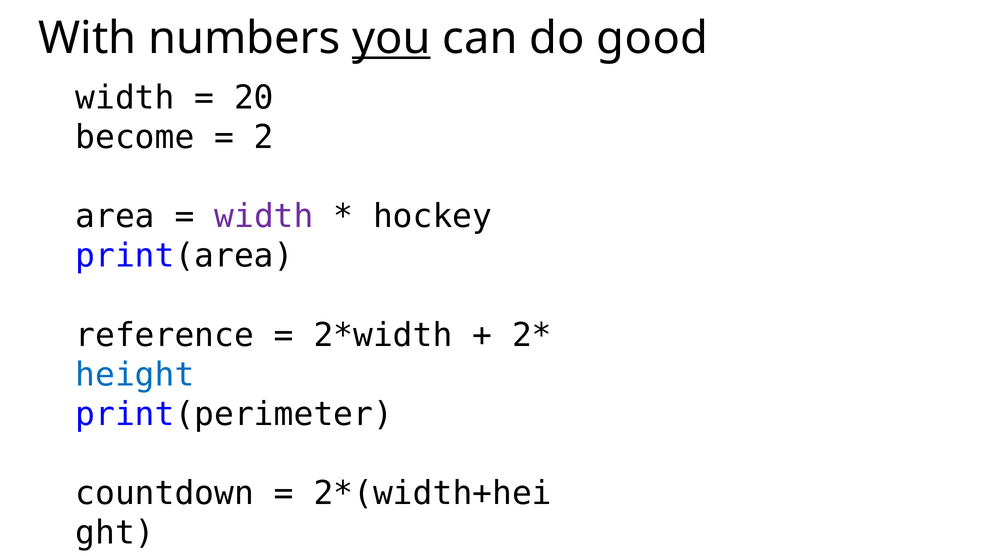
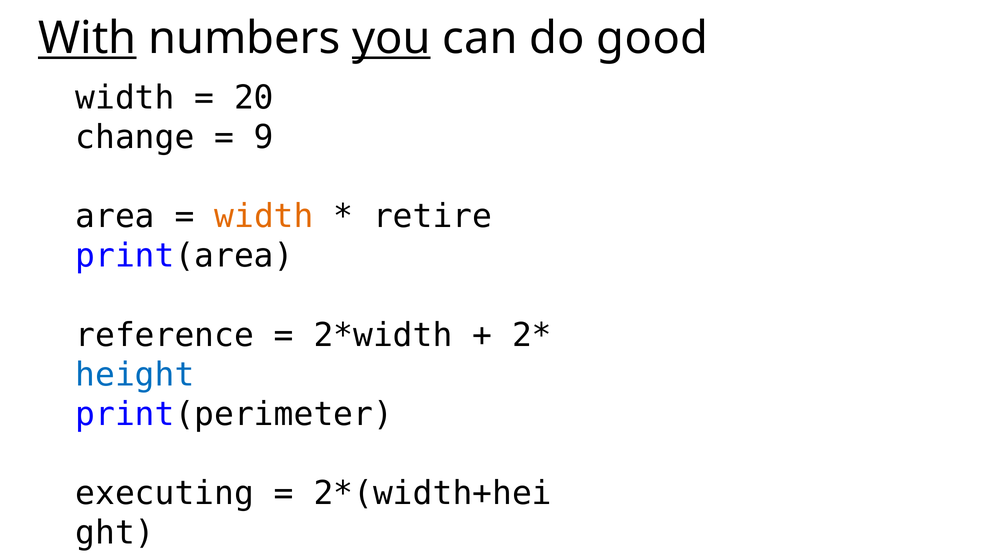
With underline: none -> present
become: become -> change
2: 2 -> 9
width at (264, 217) colour: purple -> orange
hockey: hockey -> retire
countdown: countdown -> executing
